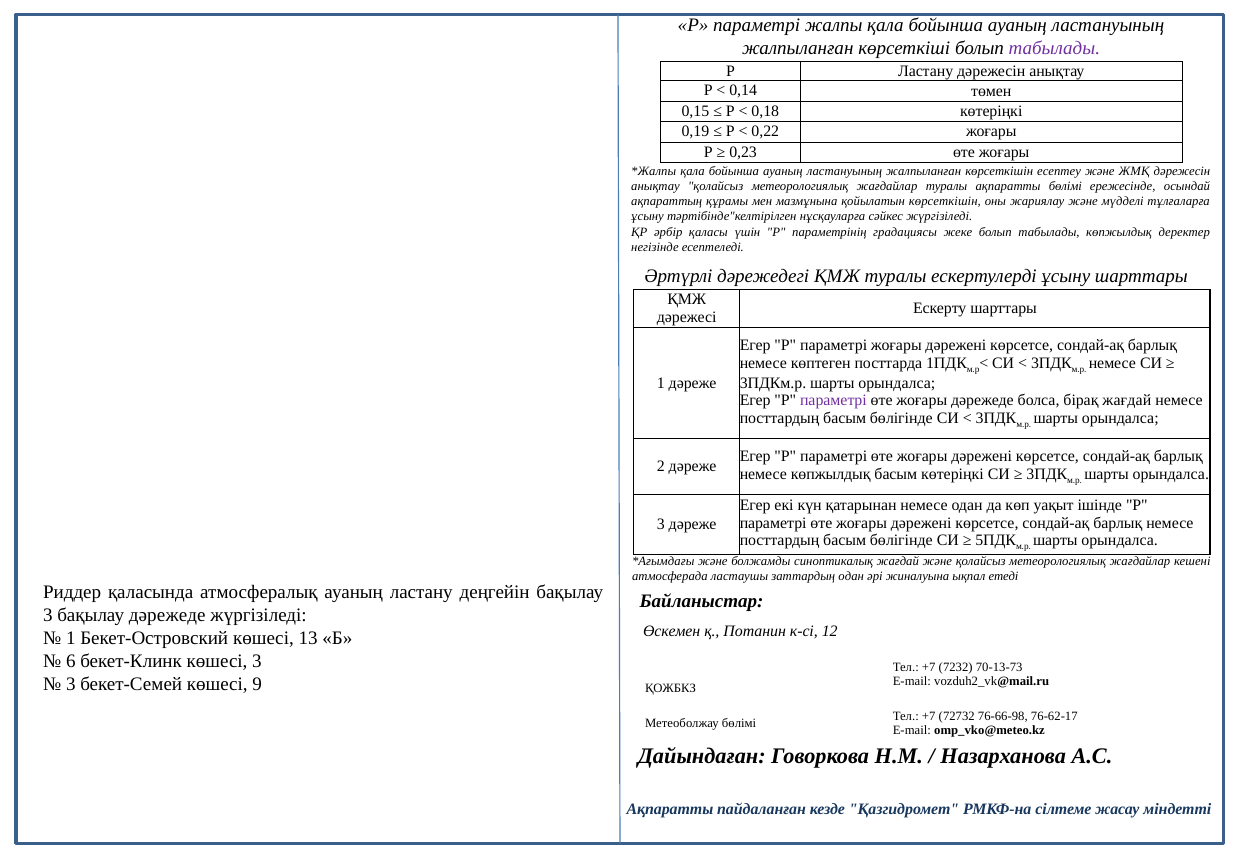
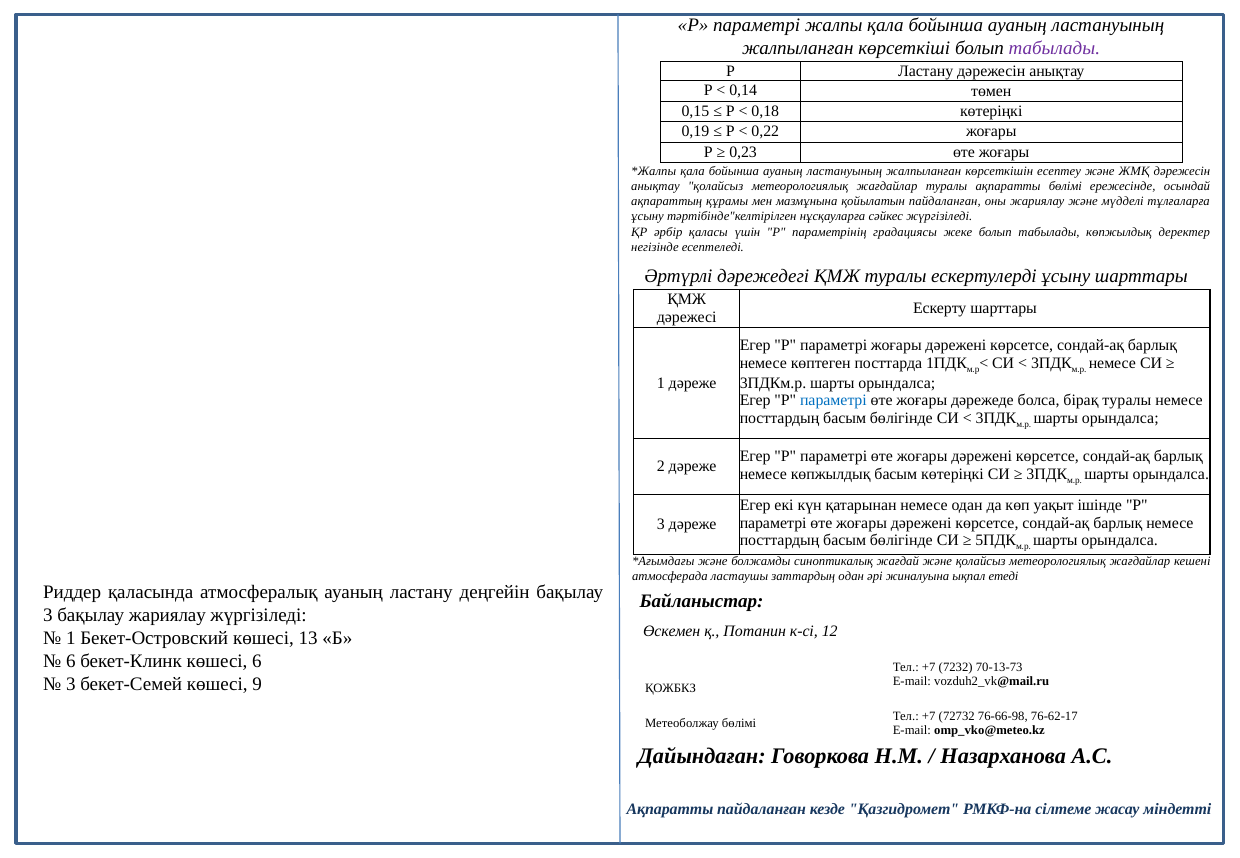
қойылатын көрсеткішін: көрсеткішін -> пайдаланған
параметрі at (833, 401) colour: purple -> blue
бірақ жағдай: жағдай -> туралы
бақылау дәрежеде: дәрежеде -> жариялау
көшесі 3: 3 -> 6
